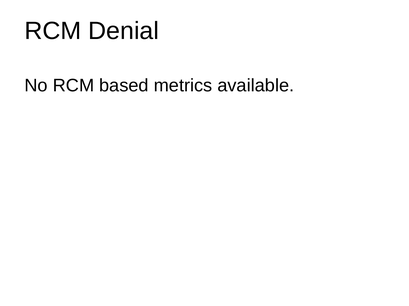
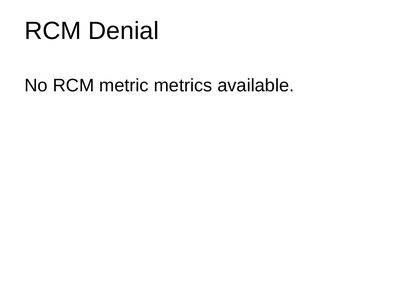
based: based -> metric
